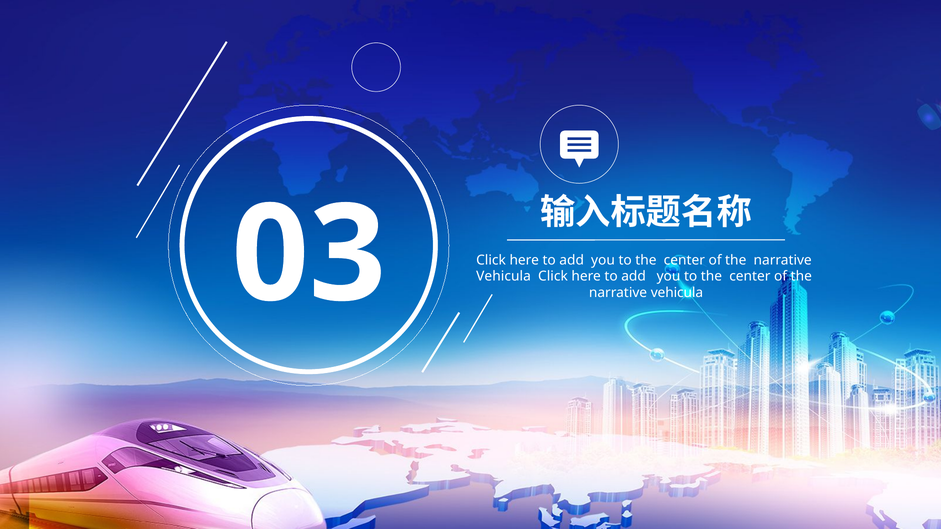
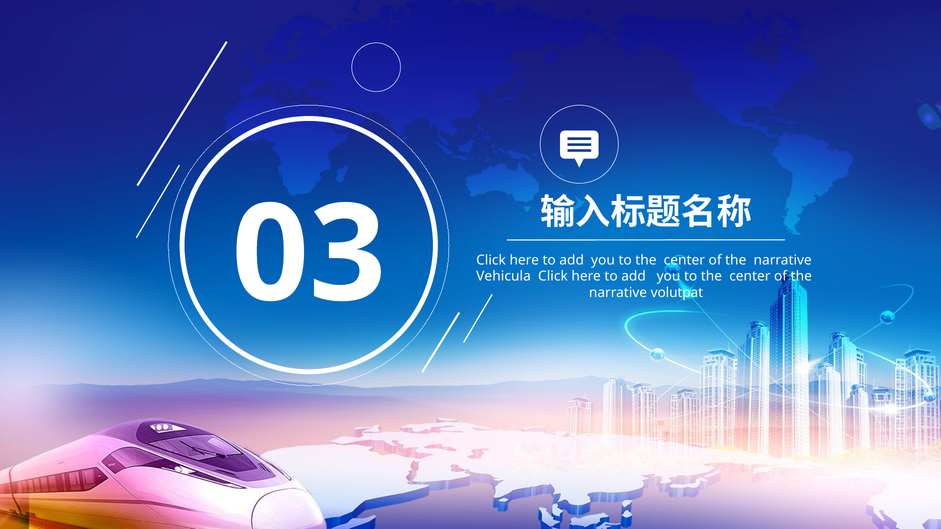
vehicula at (677, 293): vehicula -> volutpat
